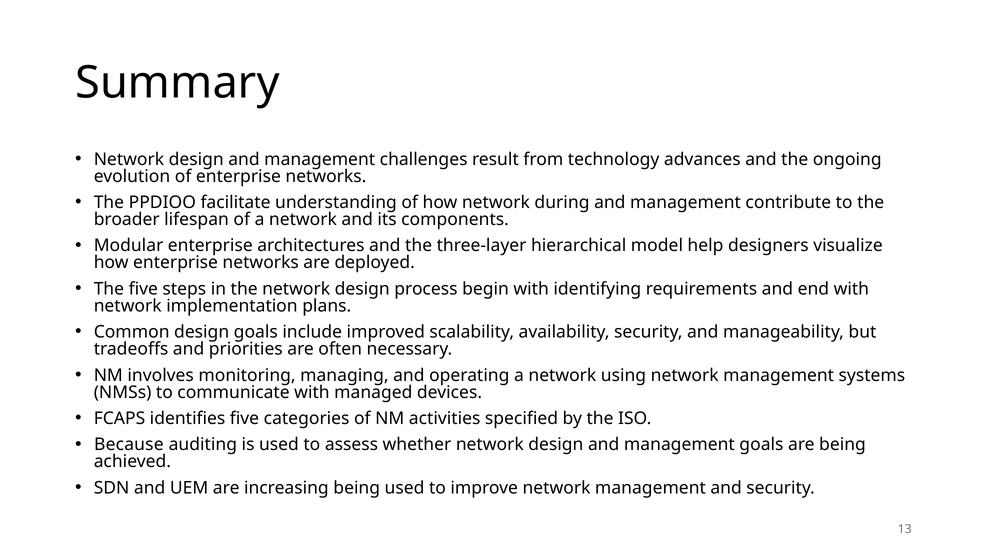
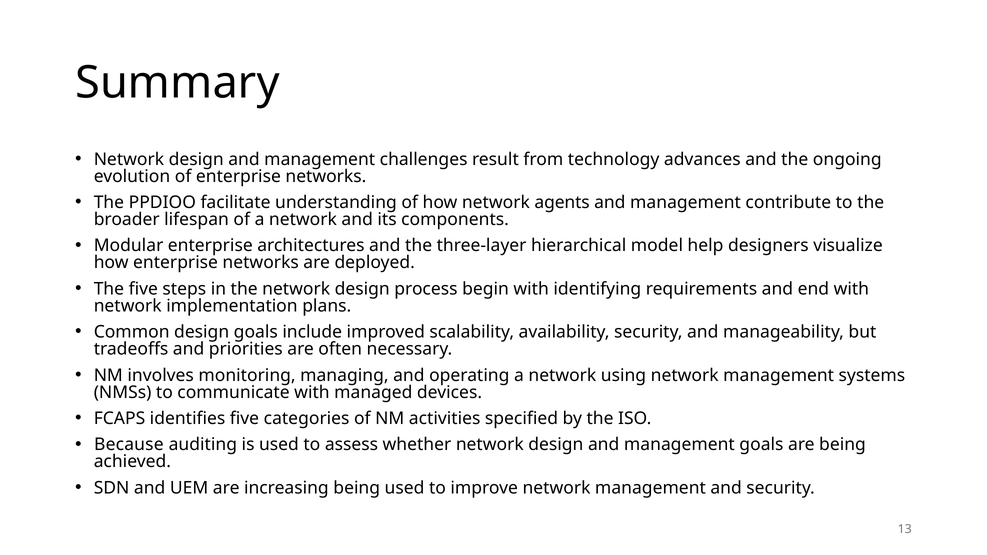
during: during -> agents
